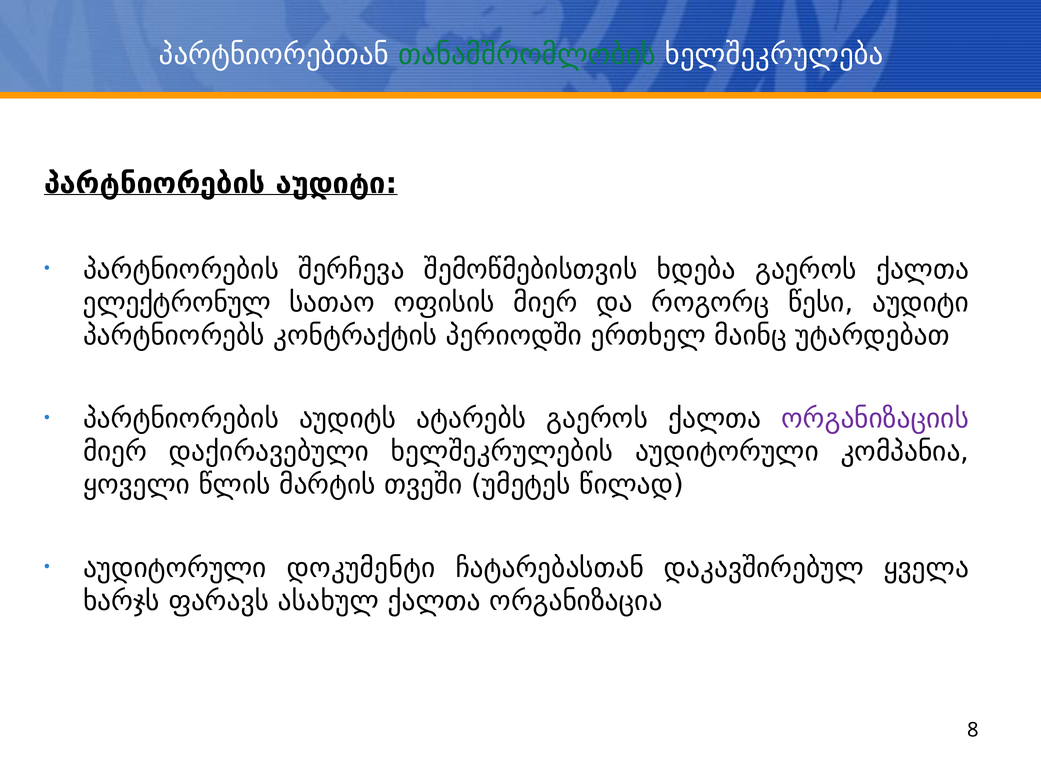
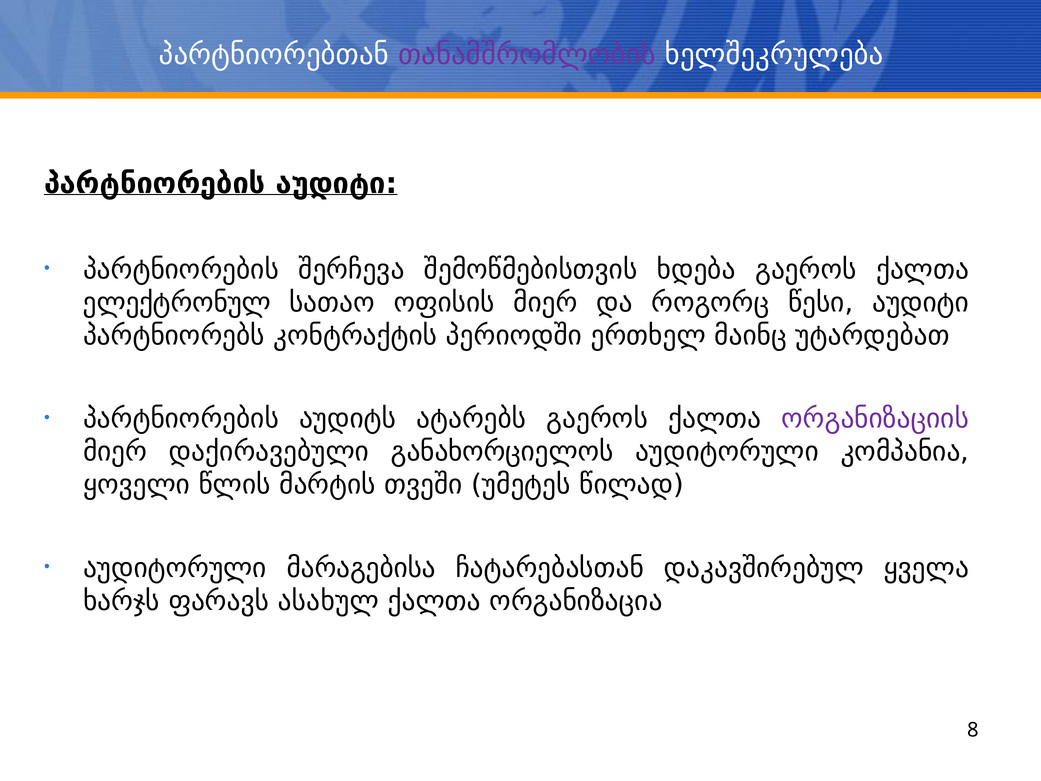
თანამშრომლობის colour: green -> purple
ხელშეკრულების: ხელშეკრულების -> განახორციელოს
დოკუმენტი: დოკუმენტი -> მარაგებისა
